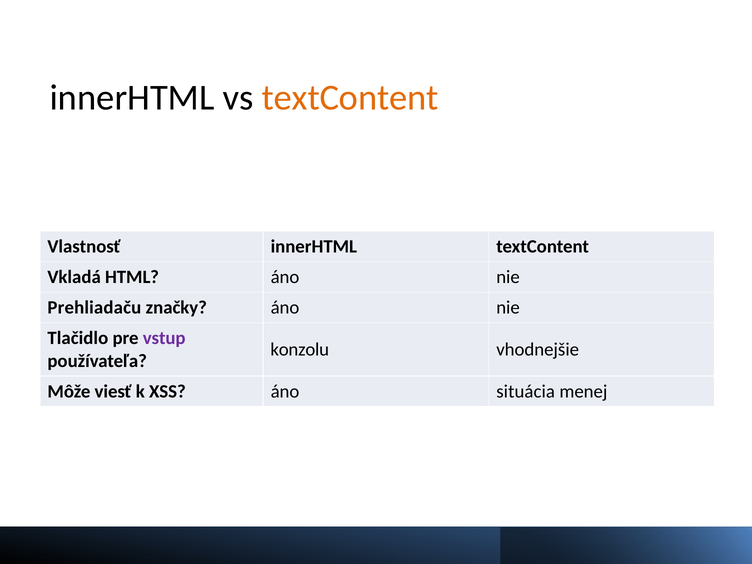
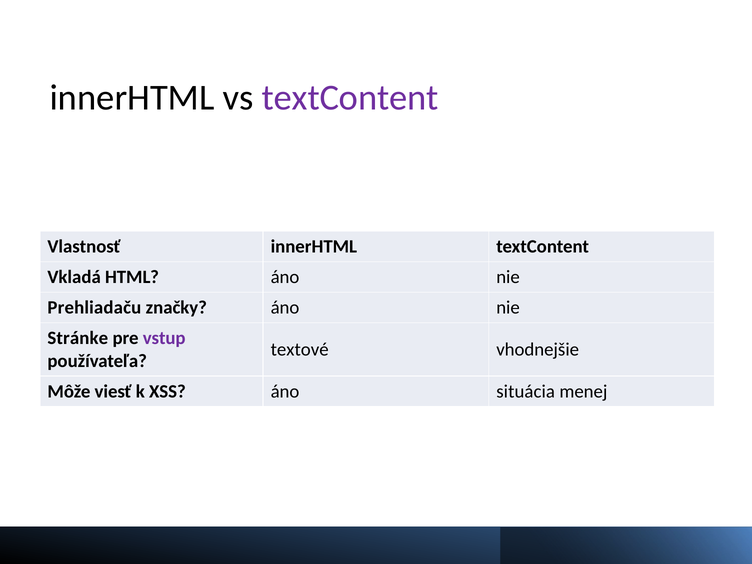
textContent at (350, 98) colour: orange -> purple
Tlačidlo: Tlačidlo -> Stránke
konzolu: konzolu -> textové
